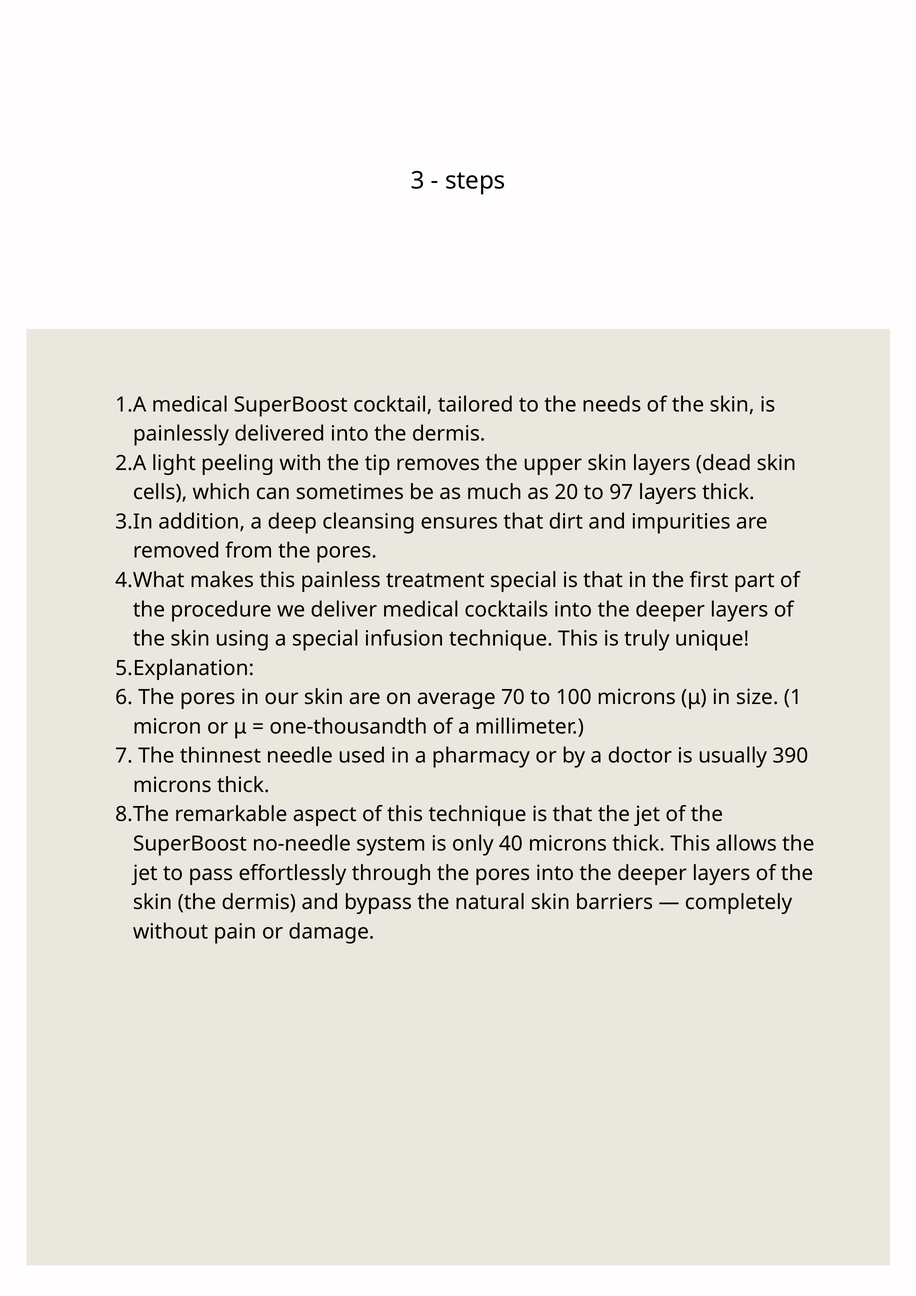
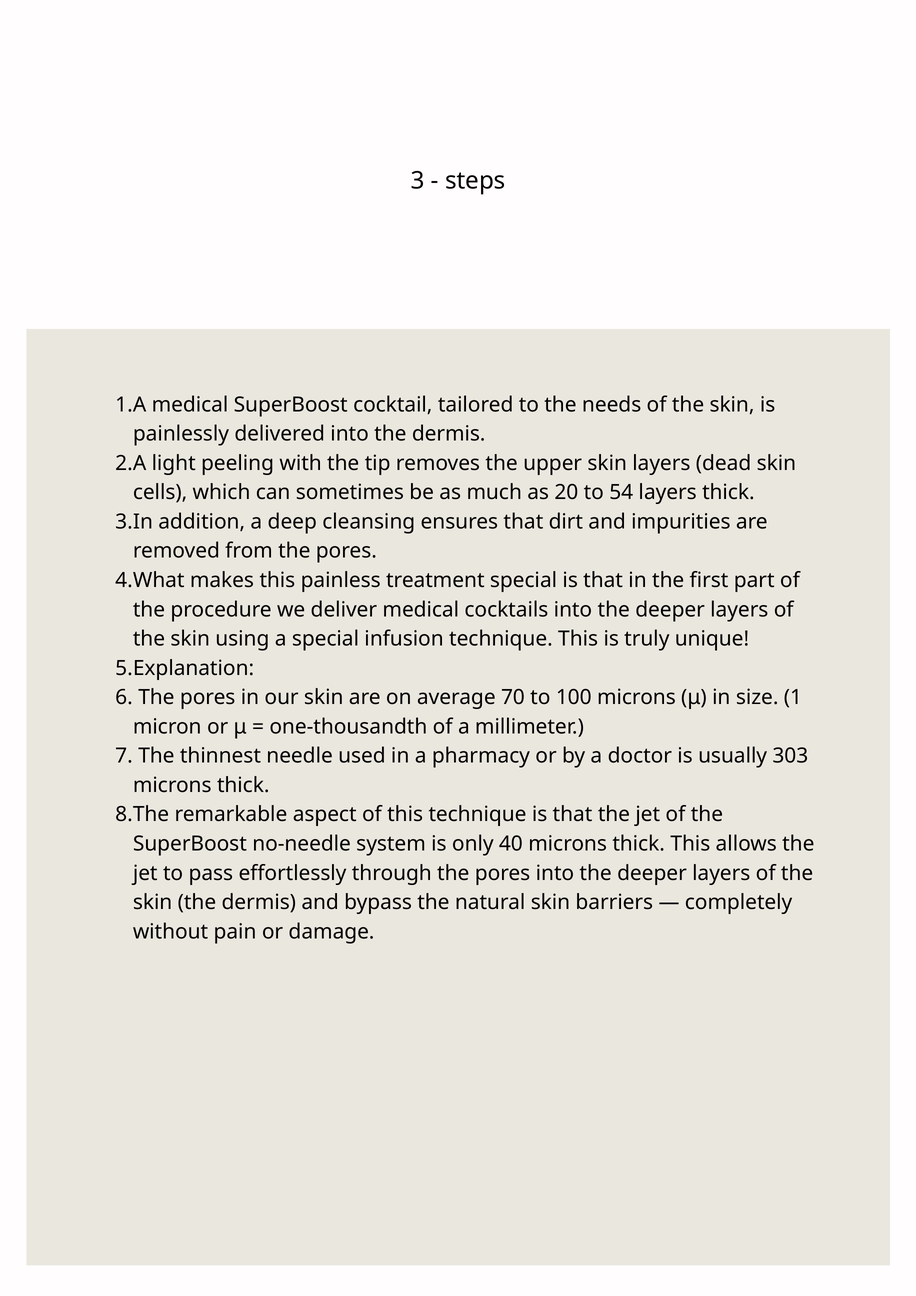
97: 97 -> 54
390: 390 -> 303
